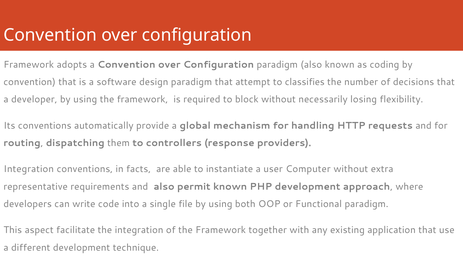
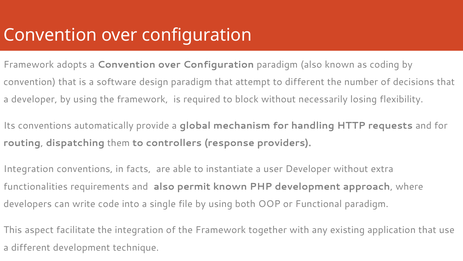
to classifies: classifies -> different
user Computer: Computer -> Developer
representative: representative -> functionalities
